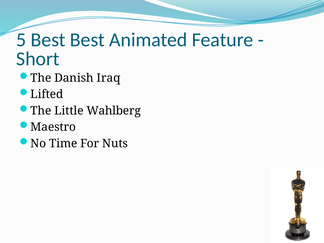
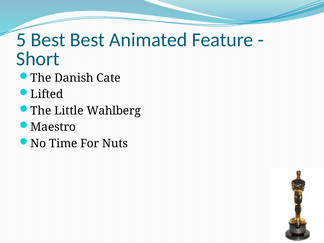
Iraq: Iraq -> Cate
